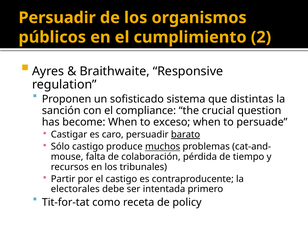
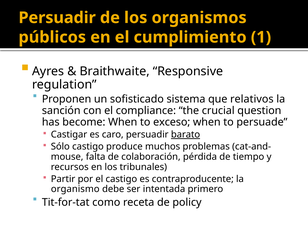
2: 2 -> 1
distintas: distintas -> relativos
muchos underline: present -> none
electorales: electorales -> organismo
